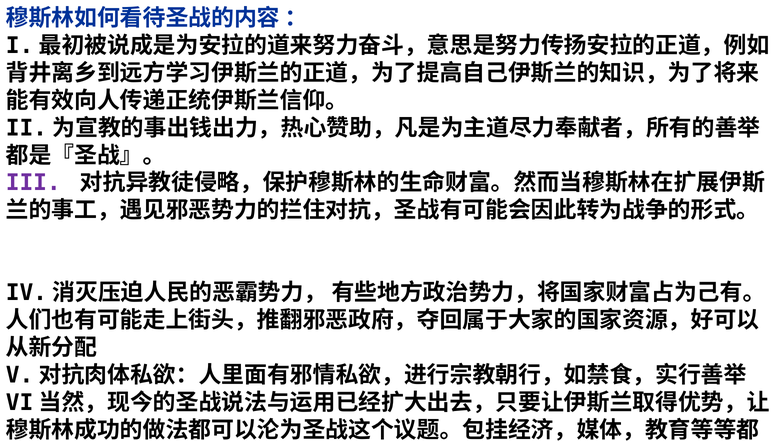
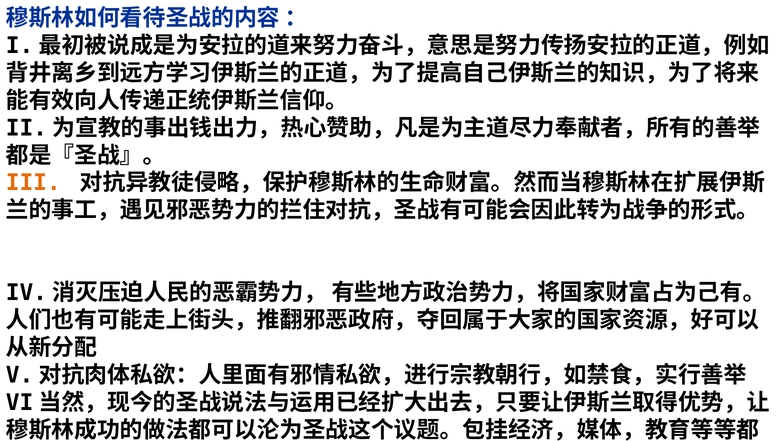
III colour: purple -> orange
